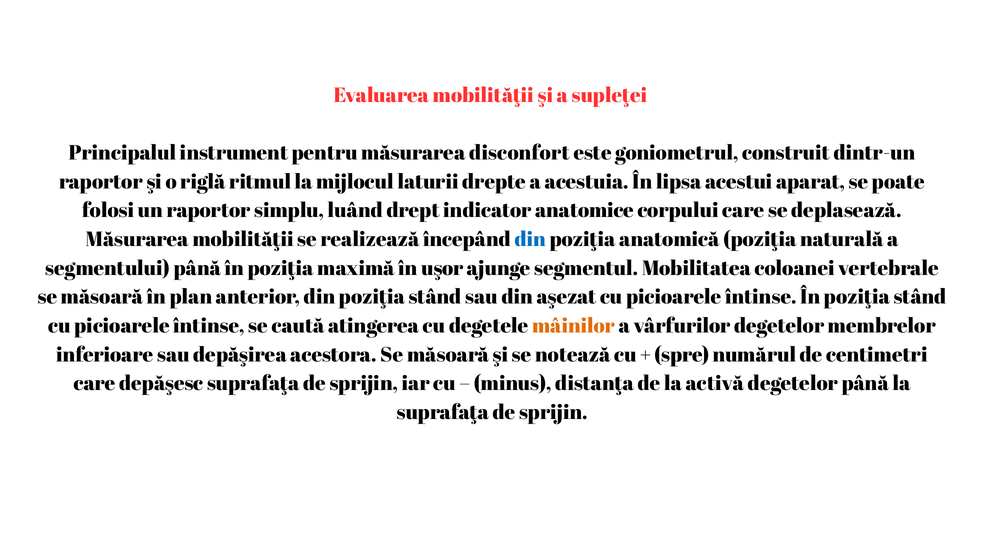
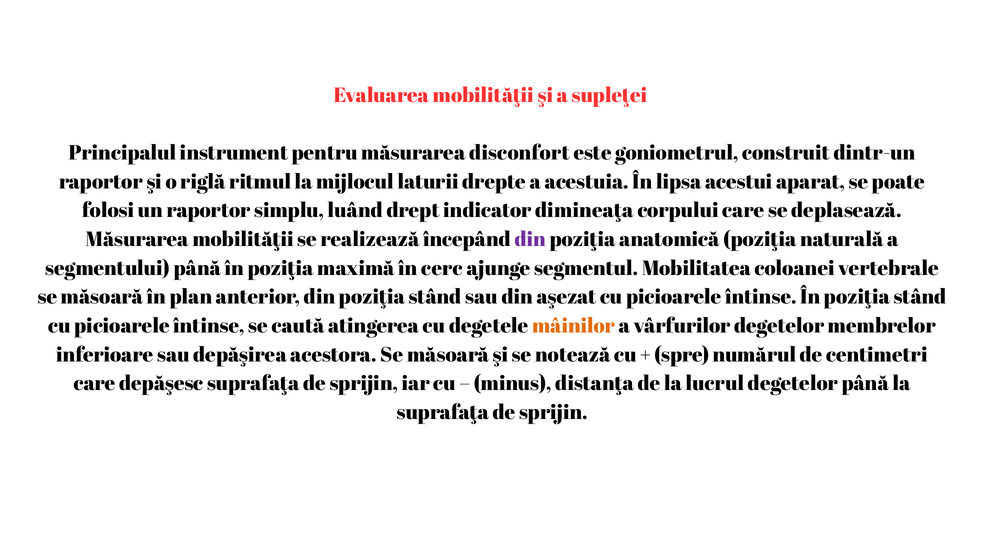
anatomice: anatomice -> dimineaţa
din at (530, 239) colour: blue -> purple
uşor: uşor -> cerc
activă: activă -> lucrul
